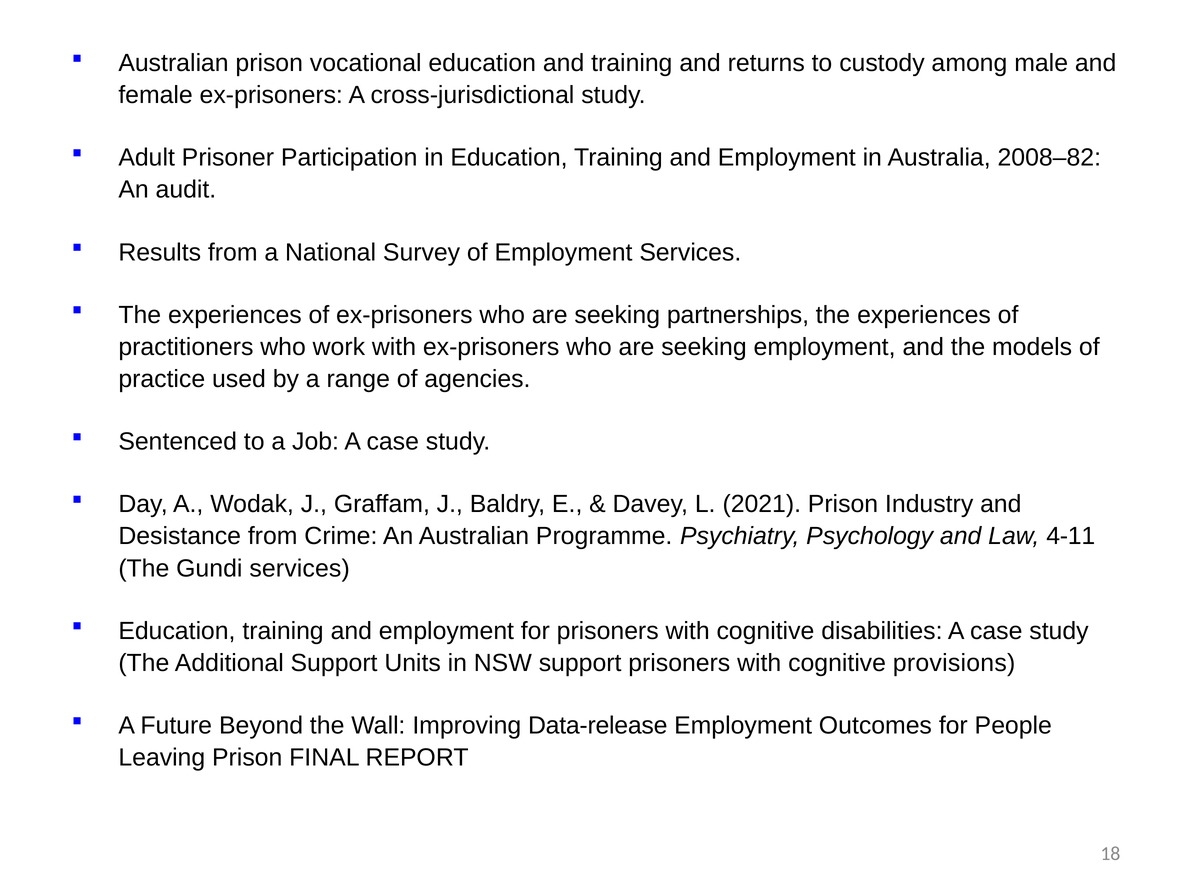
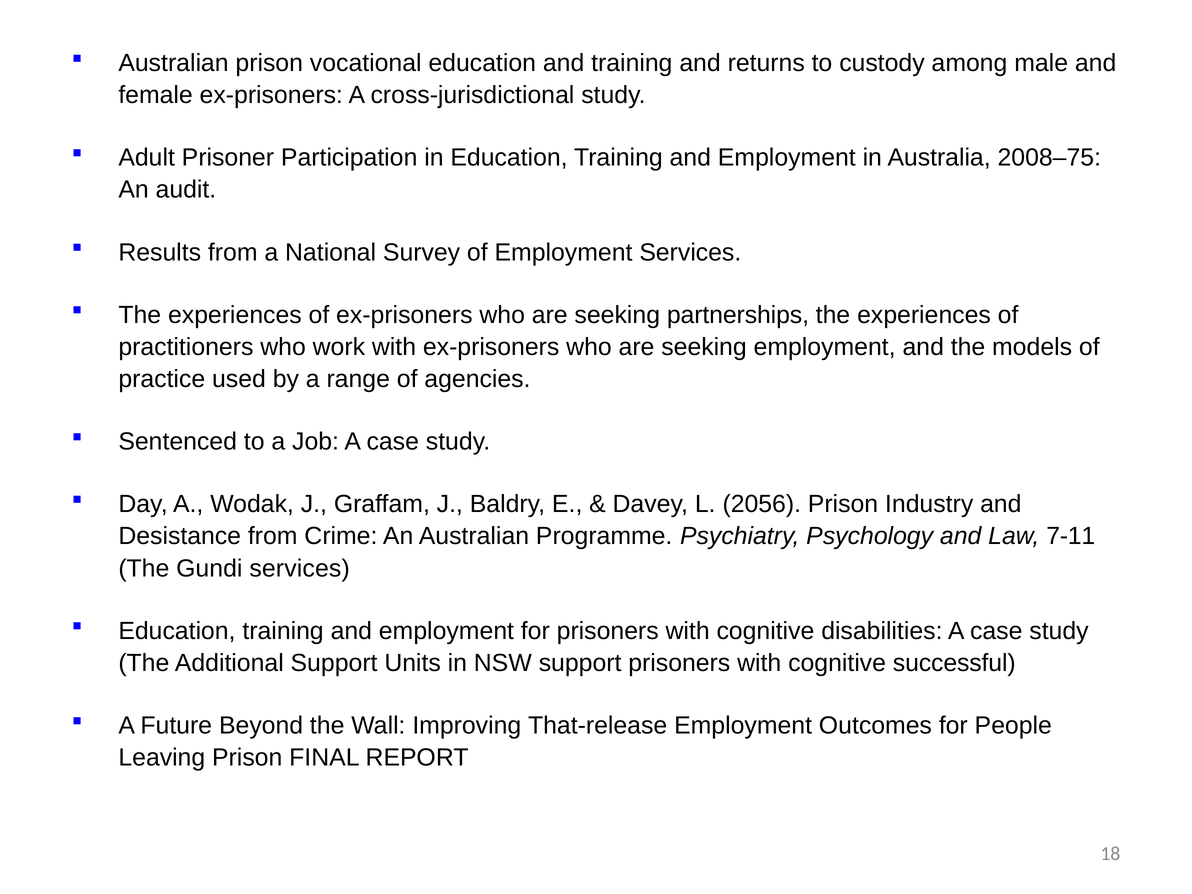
2008–82: 2008–82 -> 2008–75
2021: 2021 -> 2056
4-11: 4-11 -> 7-11
provisions: provisions -> successful
Data-release: Data-release -> That-release
